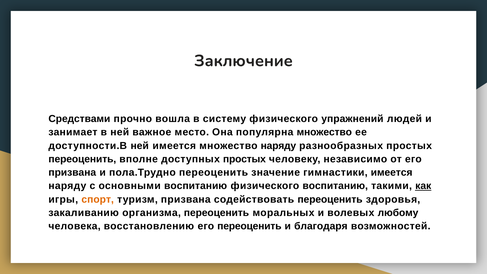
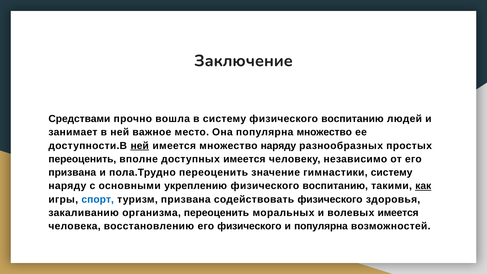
систему физического упражнений: упражнений -> воспитанию
ней at (140, 146) underline: none -> present
доступных простых: простых -> имеется
гимнастики имеется: имеется -> систему
основными воспитанию: воспитанию -> укреплению
спорт colour: orange -> blue
содействовать переоценить: переоценить -> физического
волевых любому: любому -> имеется
его переоценить: переоценить -> физического
и благодаря: благодаря -> популярна
